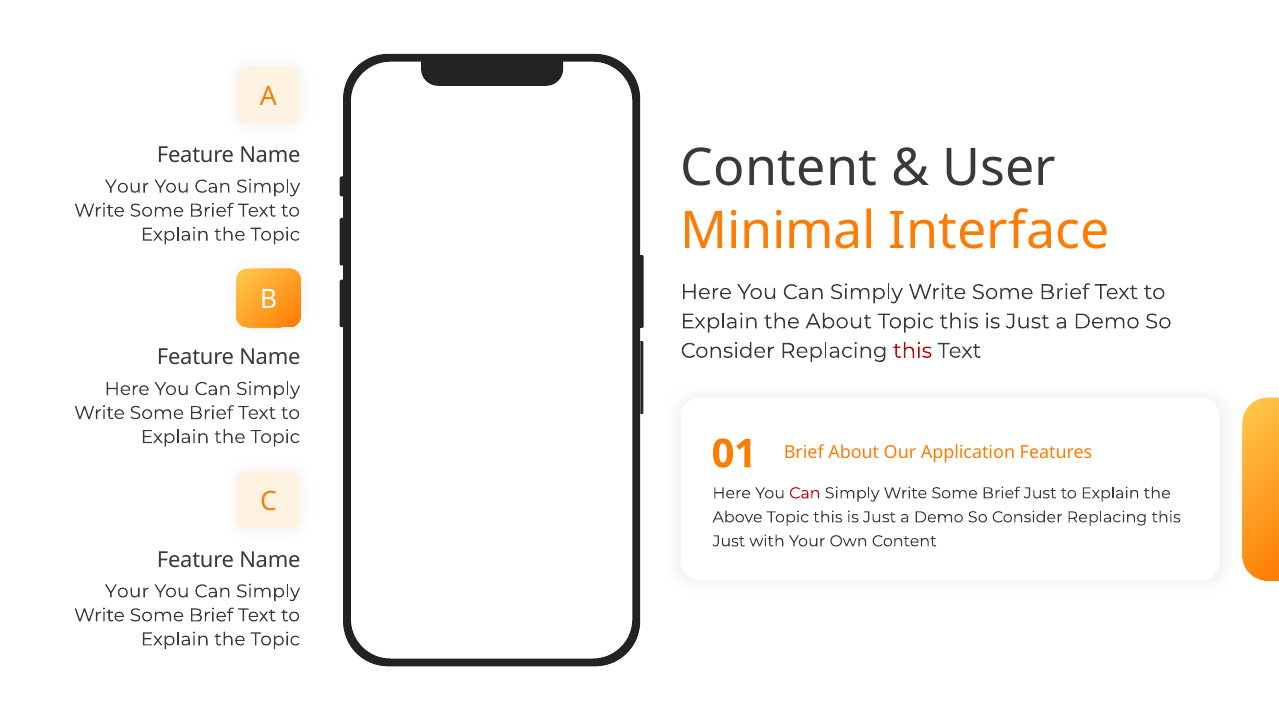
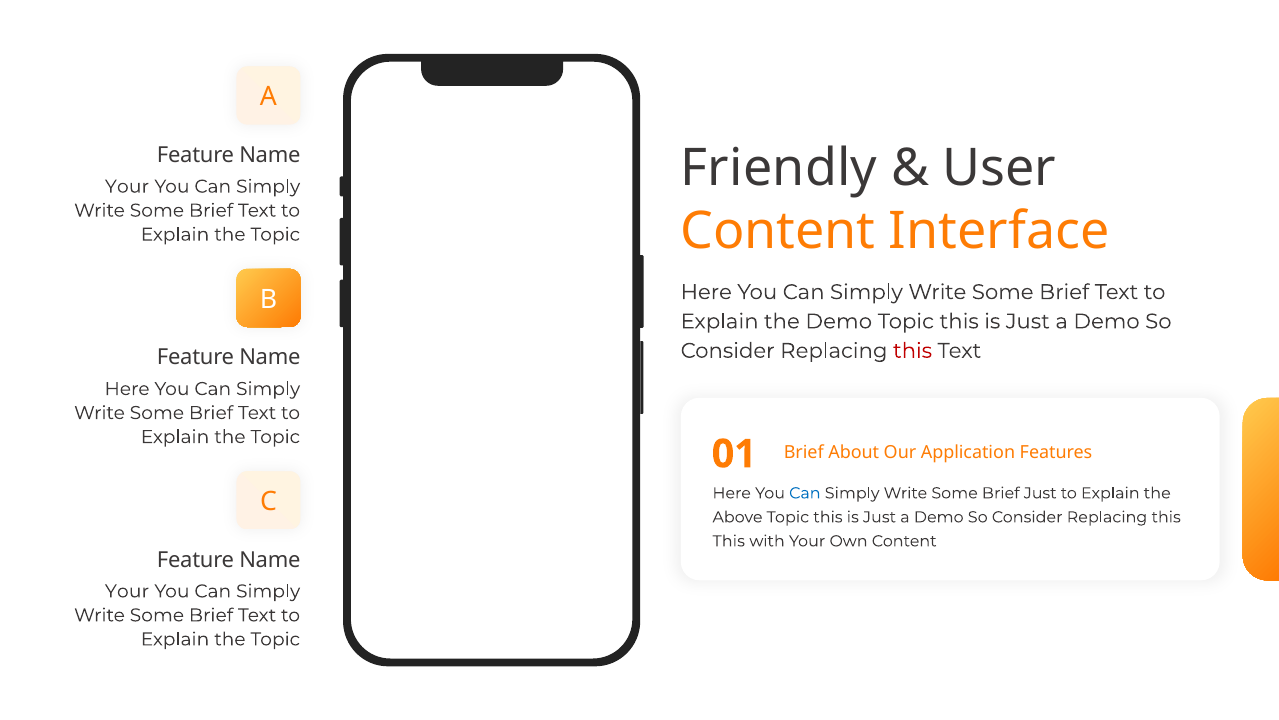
Content at (779, 168): Content -> Friendly
Minimal at (778, 231): Minimal -> Content
the About: About -> Demo
Can at (805, 493) colour: red -> blue
Just at (729, 541): Just -> This
